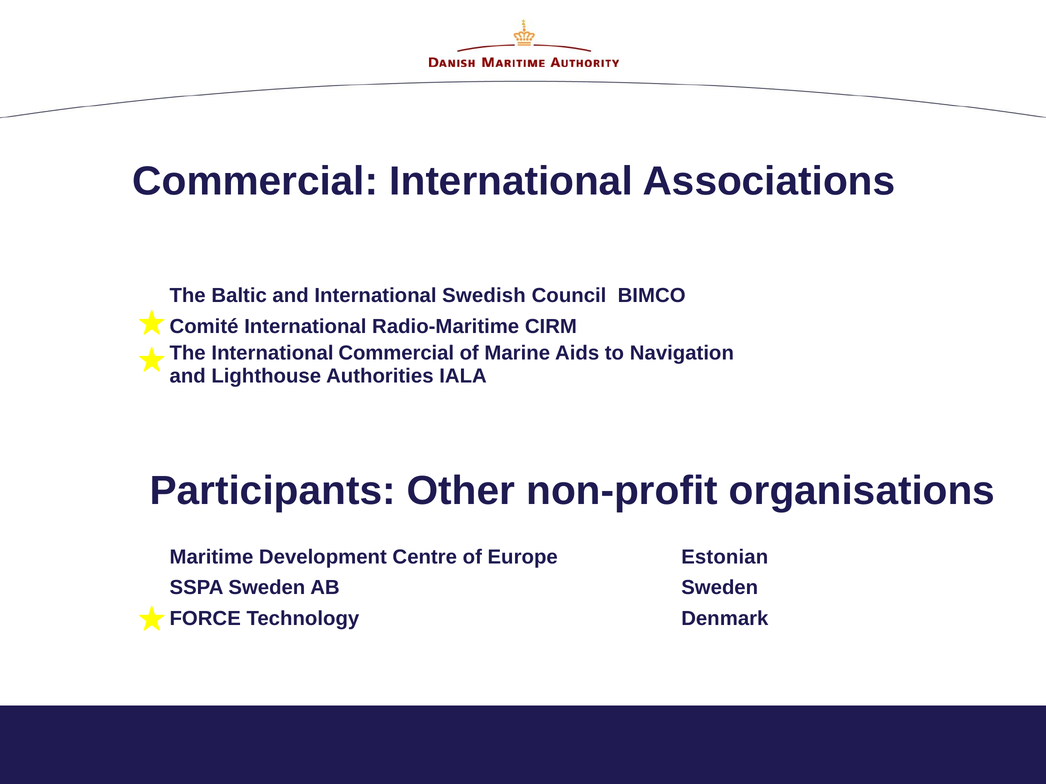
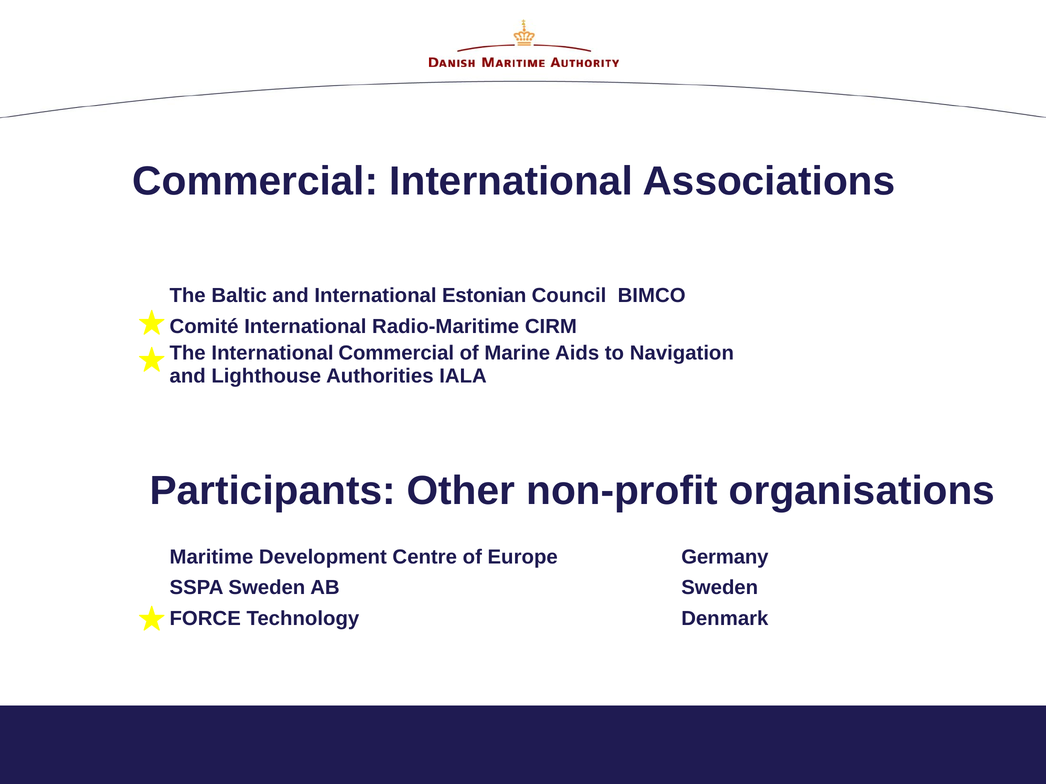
Swedish: Swedish -> Estonian
Estonian: Estonian -> Germany
